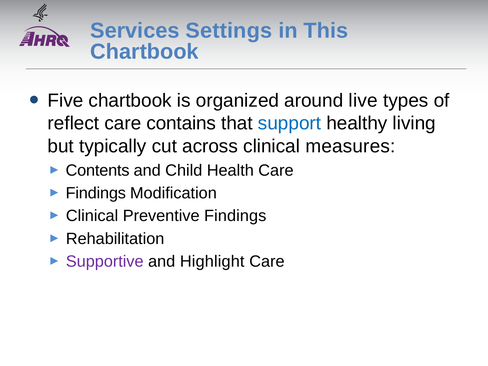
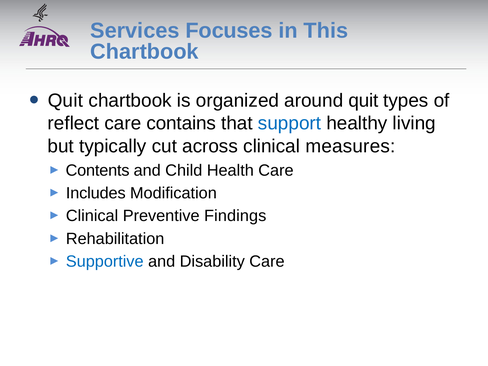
Settings: Settings -> Focuses
Five at (65, 101): Five -> Quit
around live: live -> quit
Findings at (96, 193): Findings -> Includes
Supportive colour: purple -> blue
Highlight: Highlight -> Disability
